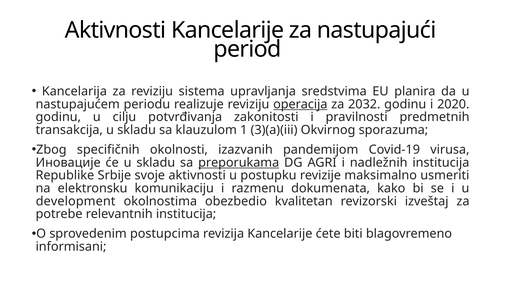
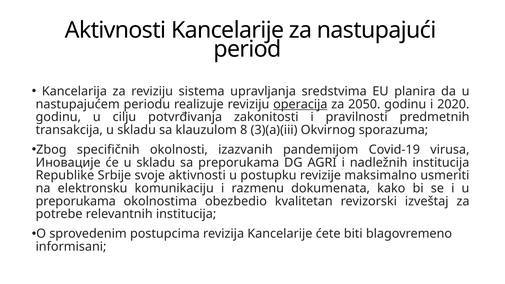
2032: 2032 -> 2050
1: 1 -> 8
preporukama at (239, 163) underline: present -> none
development at (76, 201): development -> preporukama
